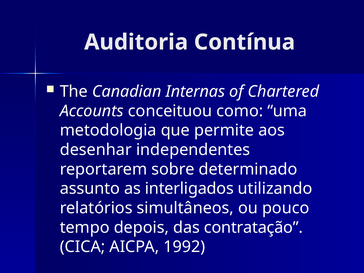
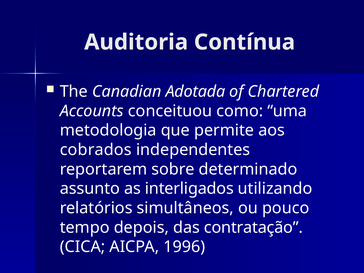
Internas: Internas -> Adotada
desenhar: desenhar -> cobrados
1992: 1992 -> 1996
